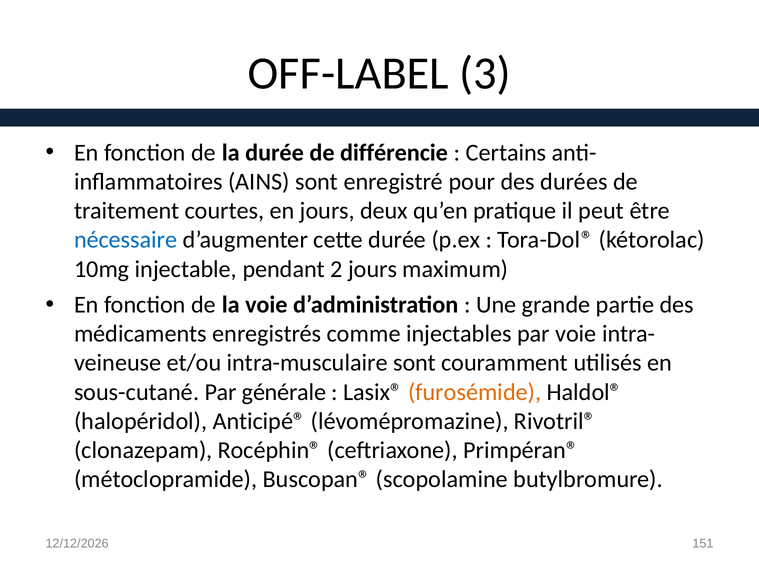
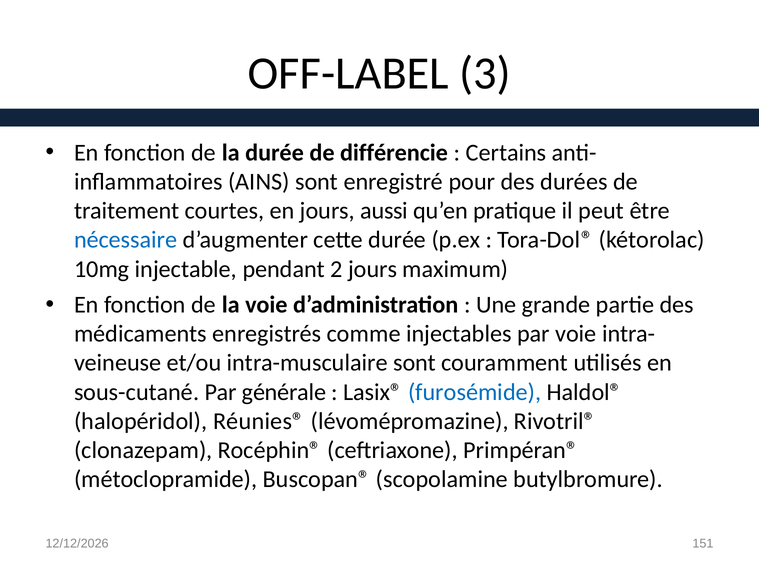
deux: deux -> aussi
furosémide colour: orange -> blue
Anticipé®: Anticipé® -> Réunies®
